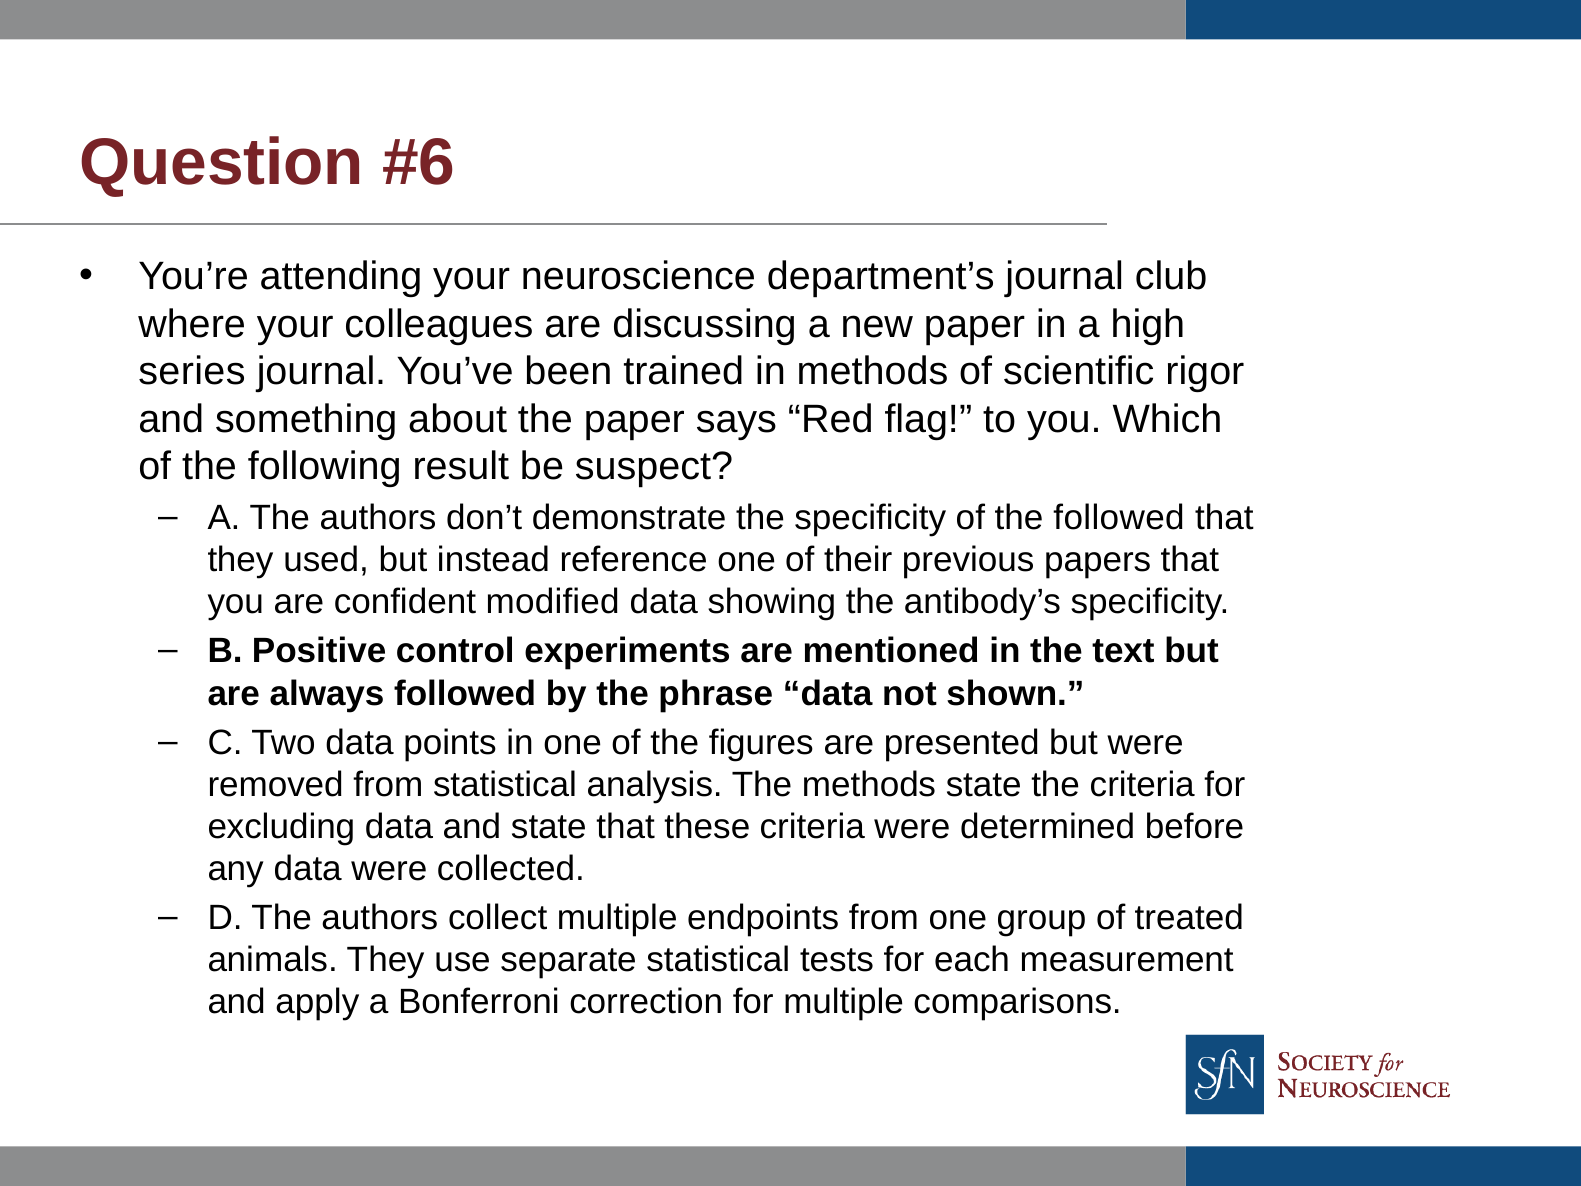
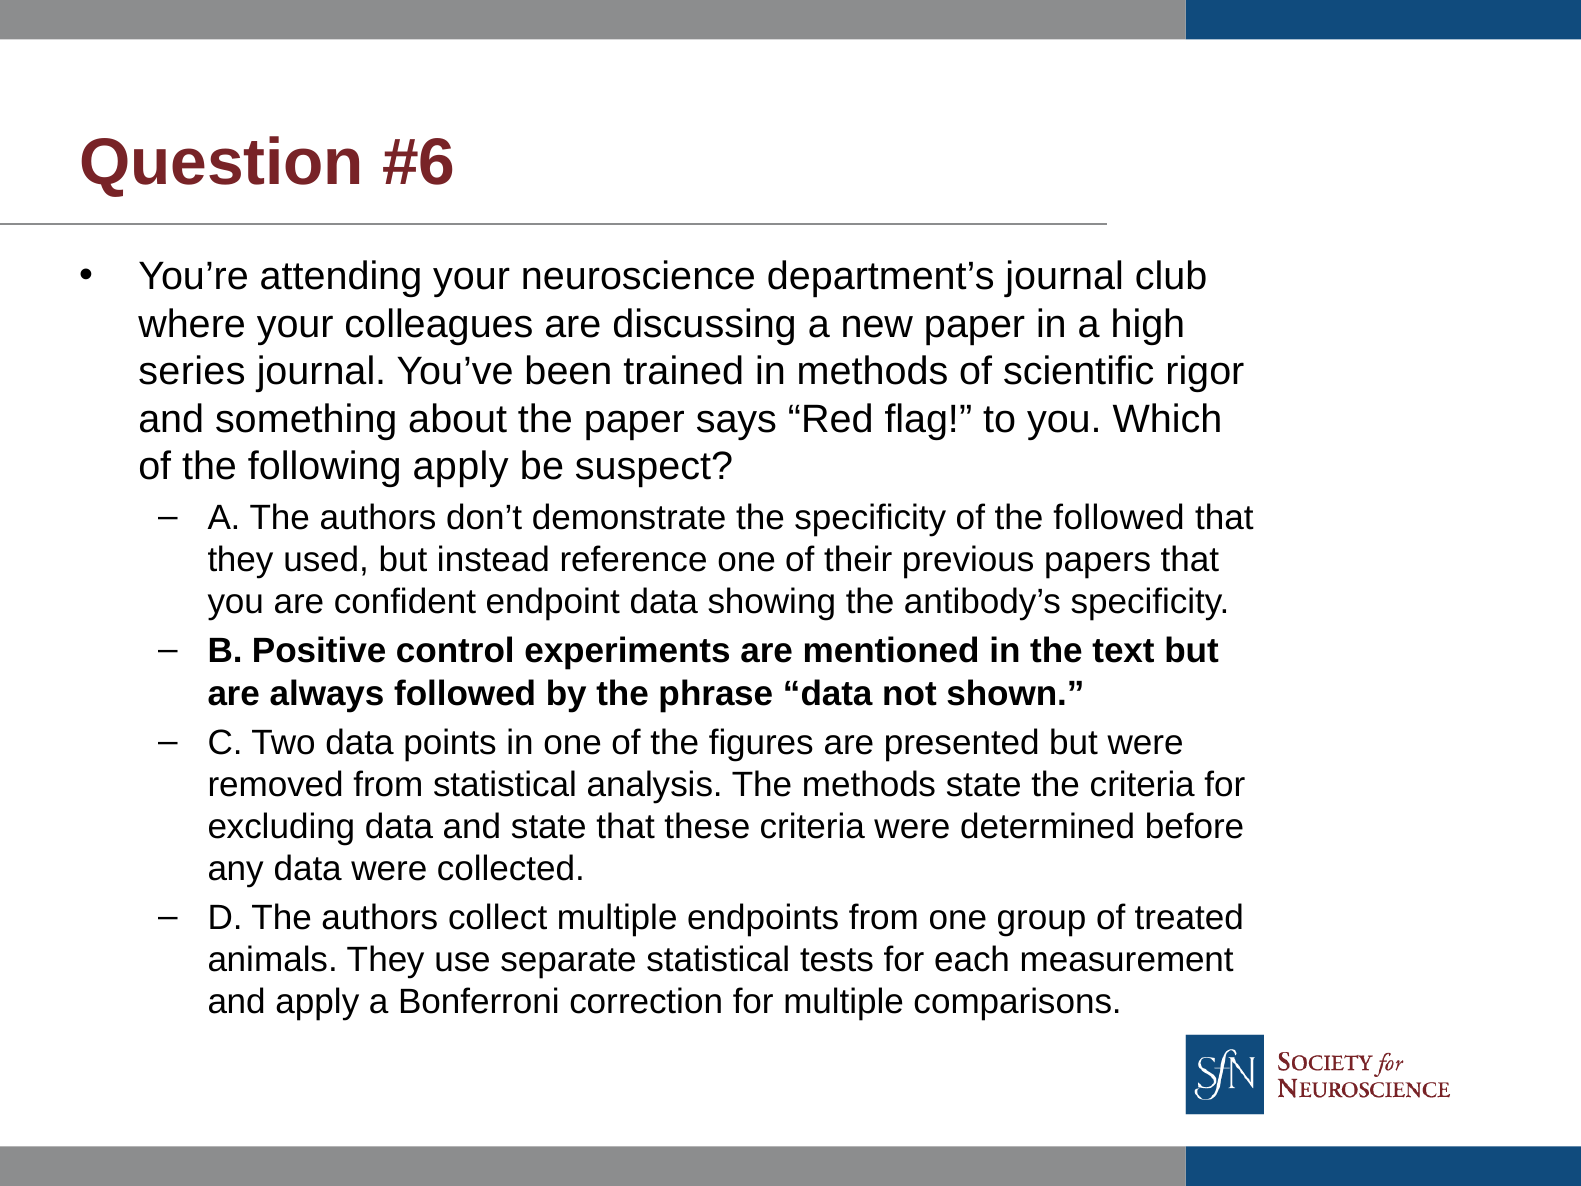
following result: result -> apply
modified: modified -> endpoint
